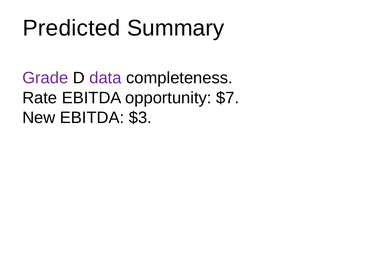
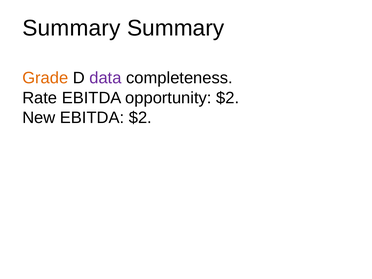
Predicted at (71, 28): Predicted -> Summary
Grade colour: purple -> orange
opportunity $7: $7 -> $2
EBITDA $3: $3 -> $2
